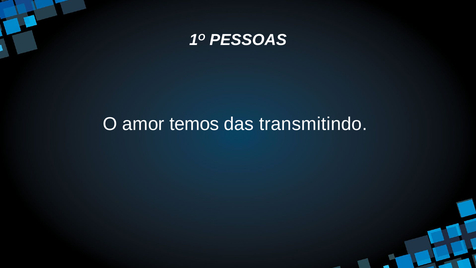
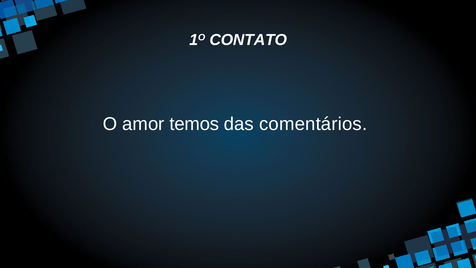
PESSOAS: PESSOAS -> CONTATO
transmitindo: transmitindo -> comentários
